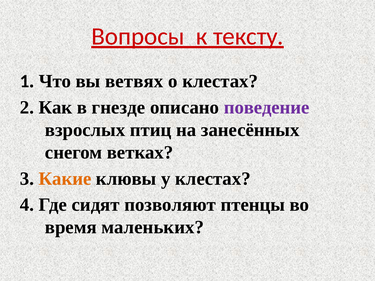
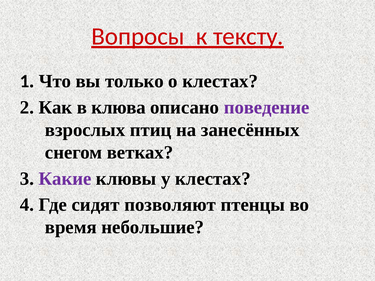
ветвях: ветвях -> только
гнезде: гнезде -> клюва
Какие colour: orange -> purple
маленьких: маленьких -> небольшие
